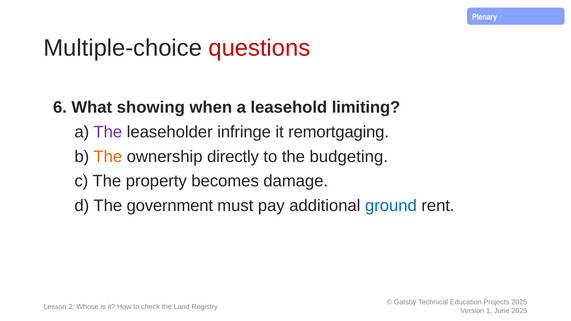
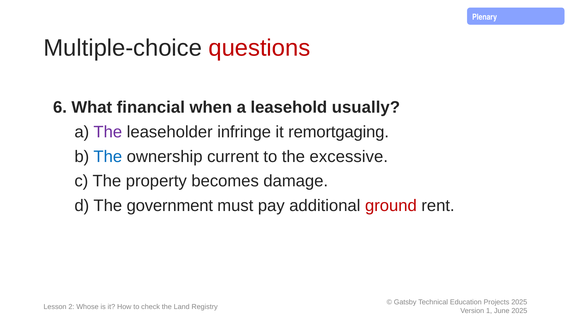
showing: showing -> financial
limiting: limiting -> usually
The at (108, 157) colour: orange -> blue
directly: directly -> current
budgeting: budgeting -> excessive
ground colour: blue -> red
